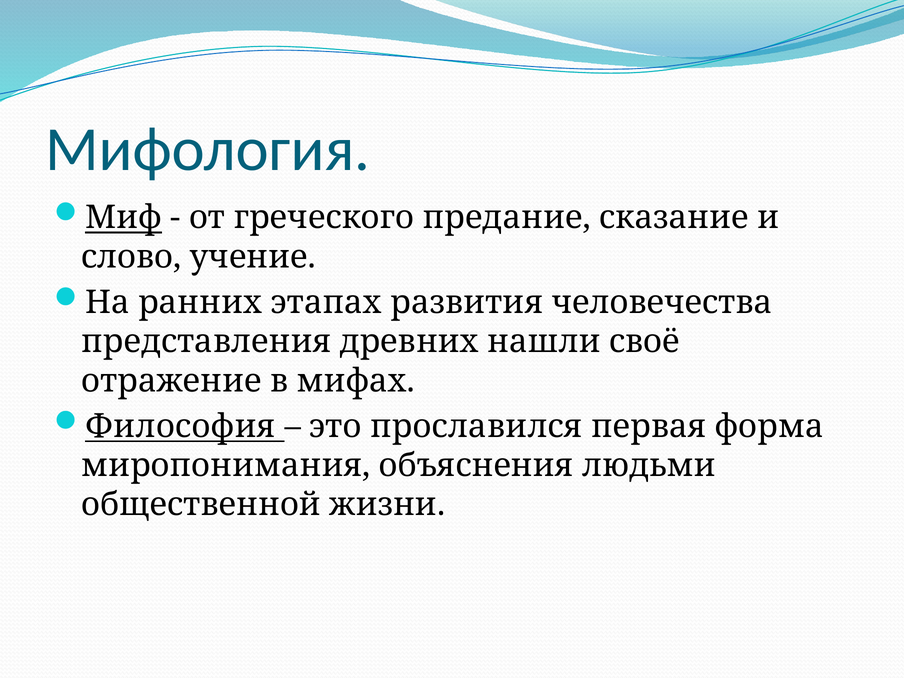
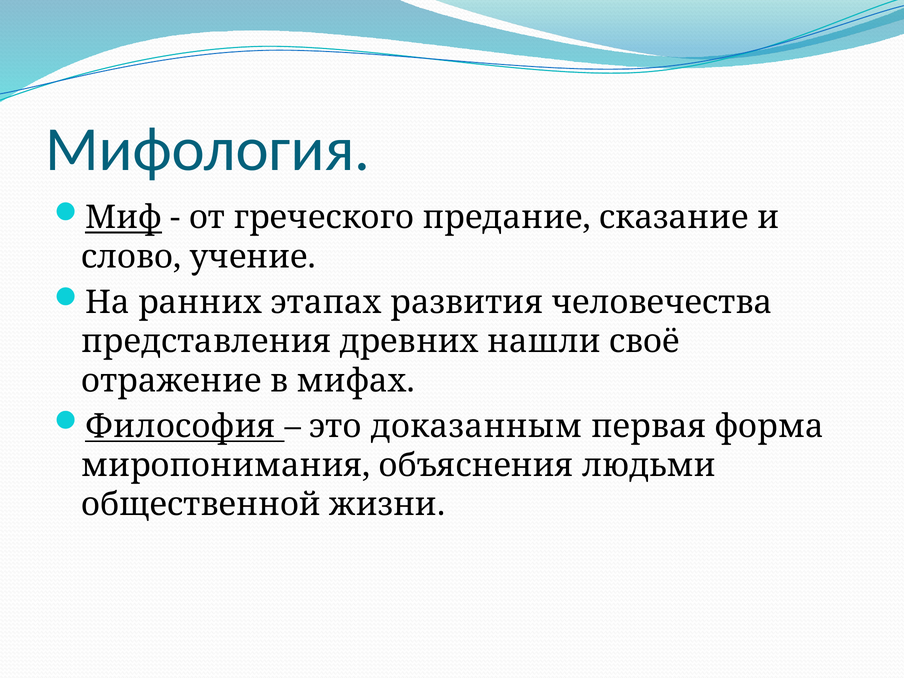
прославился: прославился -> доказанным
